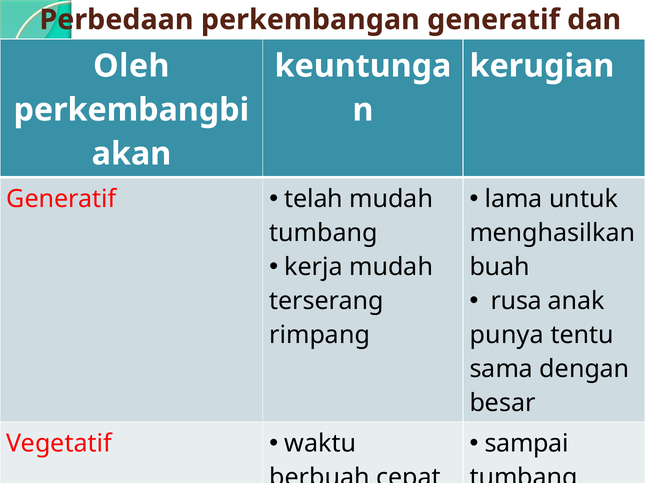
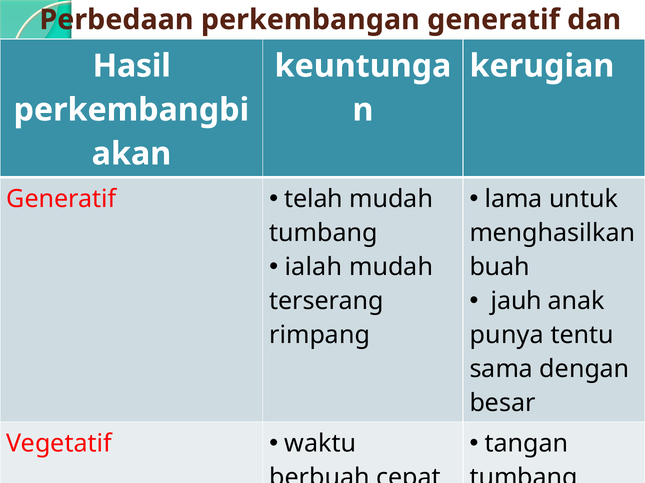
Oleh: Oleh -> Hasil
kerja: kerja -> ialah
rusa: rusa -> jauh
sampai: sampai -> tangan
